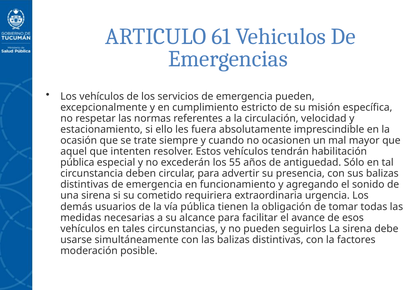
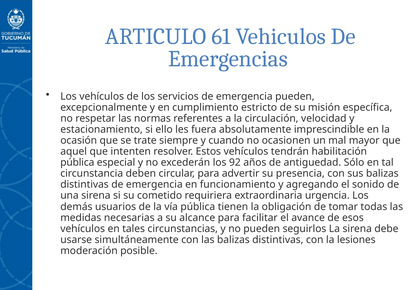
55: 55 -> 92
factores: factores -> lesiones
